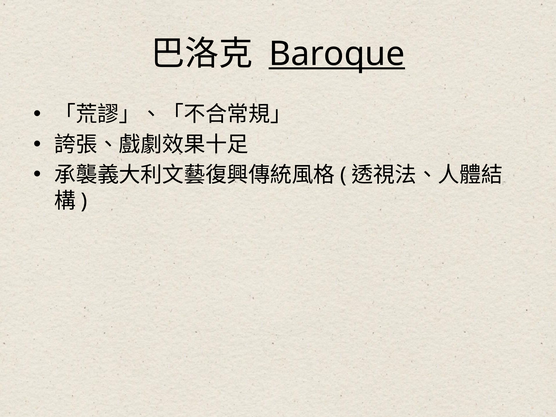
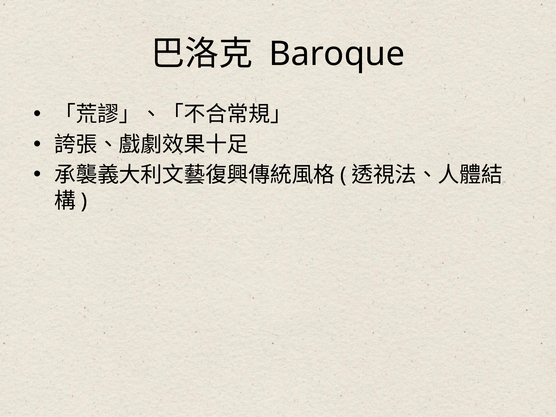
Baroque underline: present -> none
